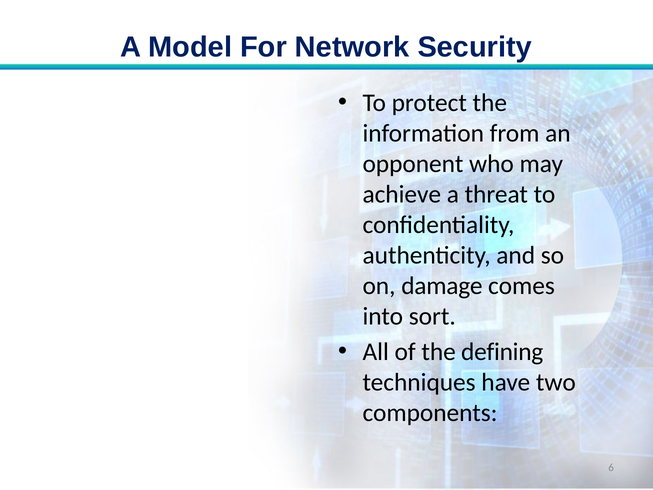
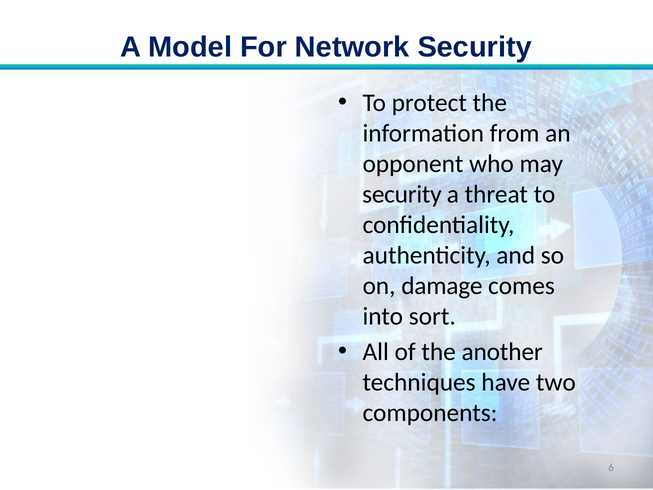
achieve at (402, 194): achieve -> security
defining: defining -> another
